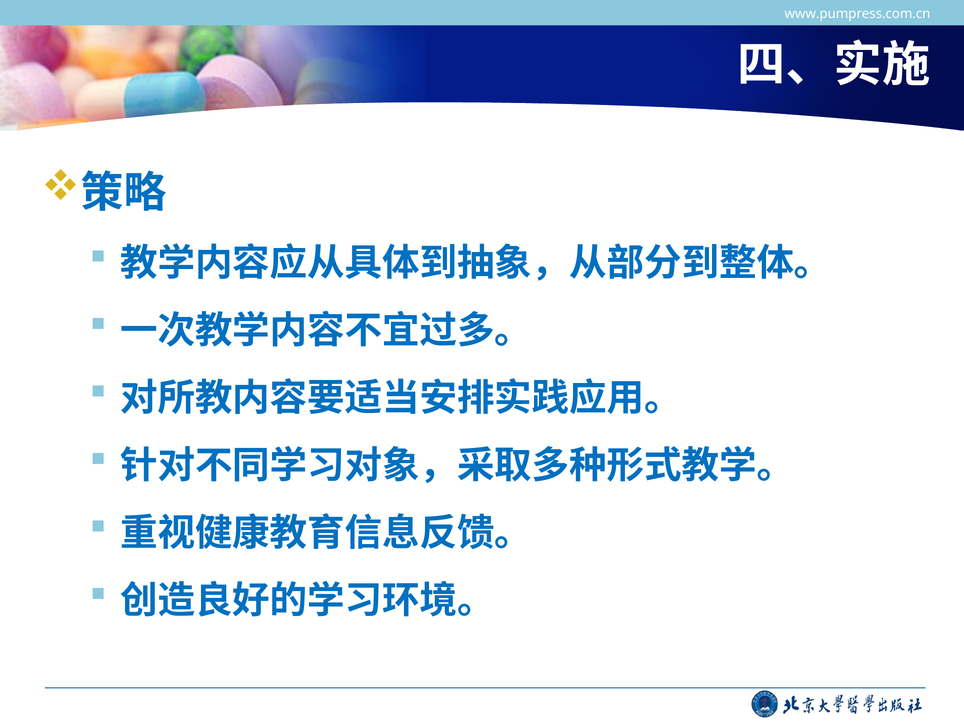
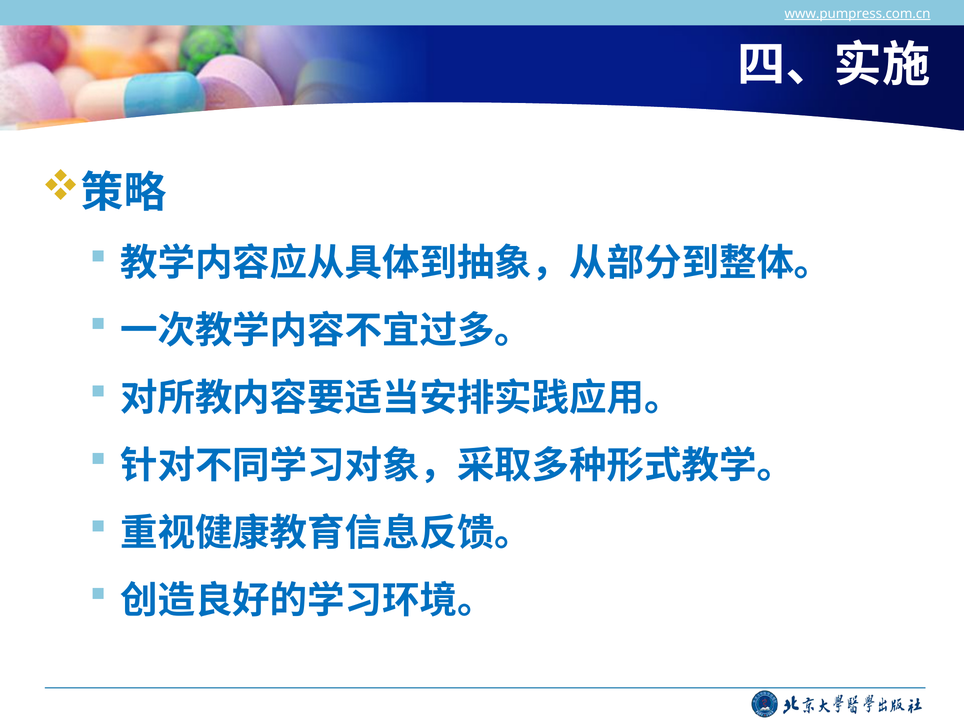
www.pumpress.com.cn underline: none -> present
